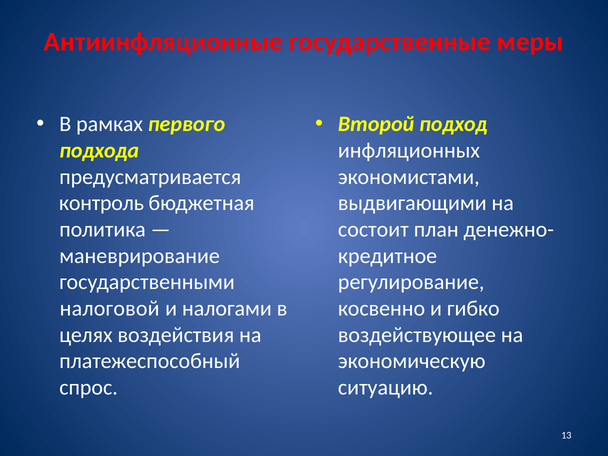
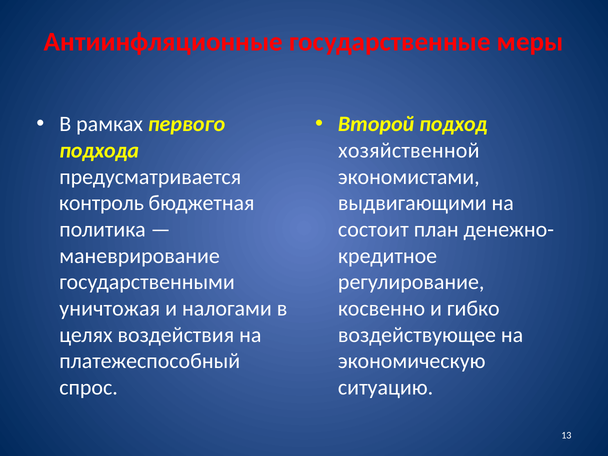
инфляционных: инфляционных -> хозяйственной
налоговой: налоговой -> уничтожая
